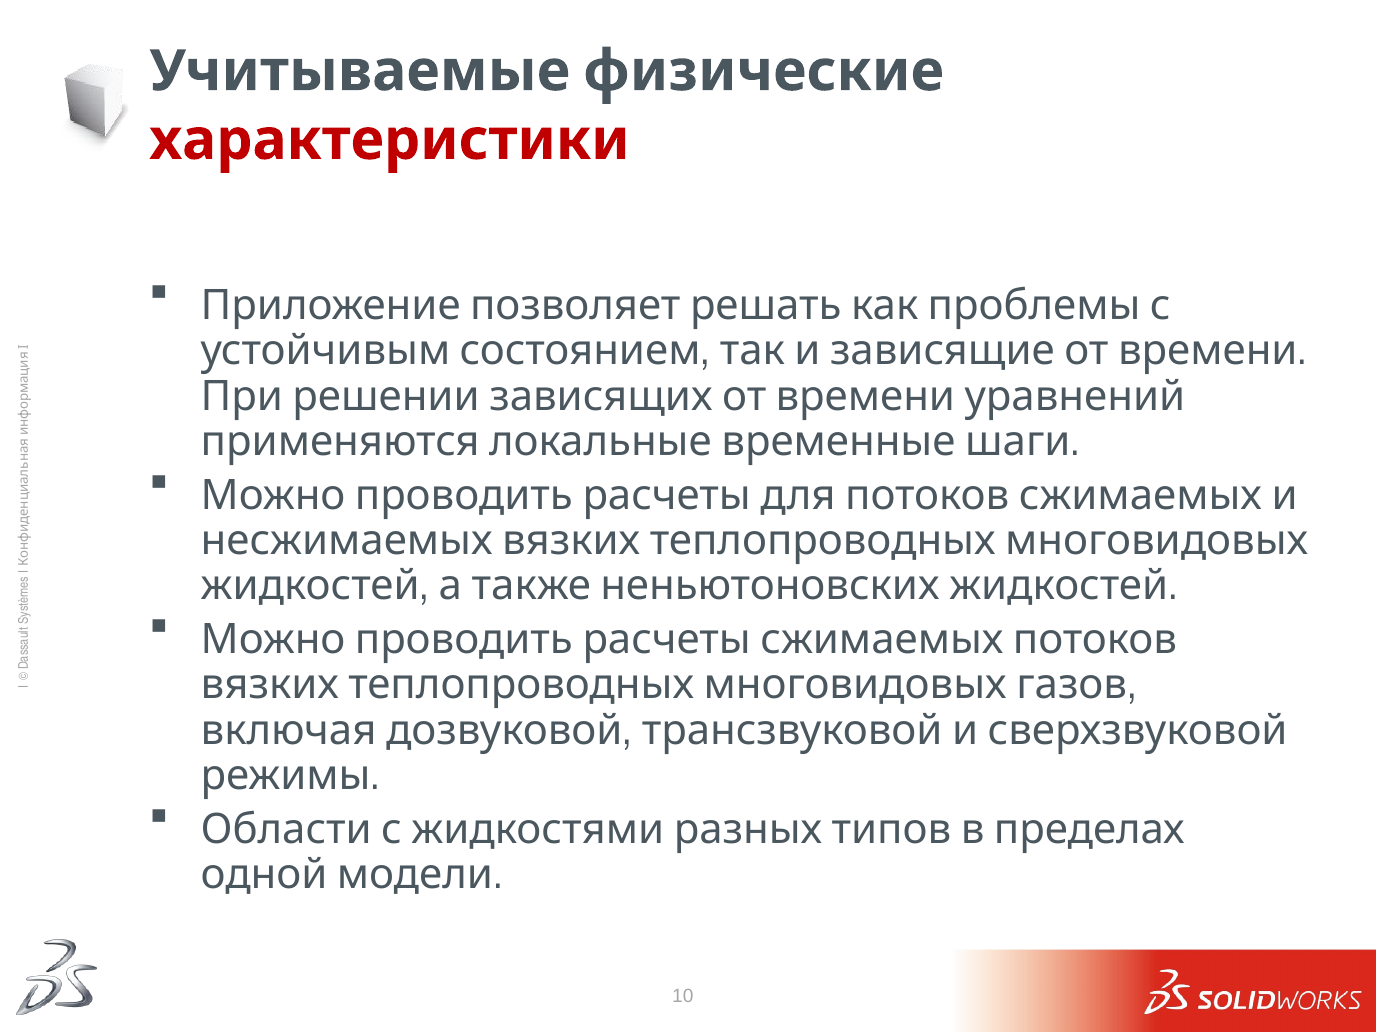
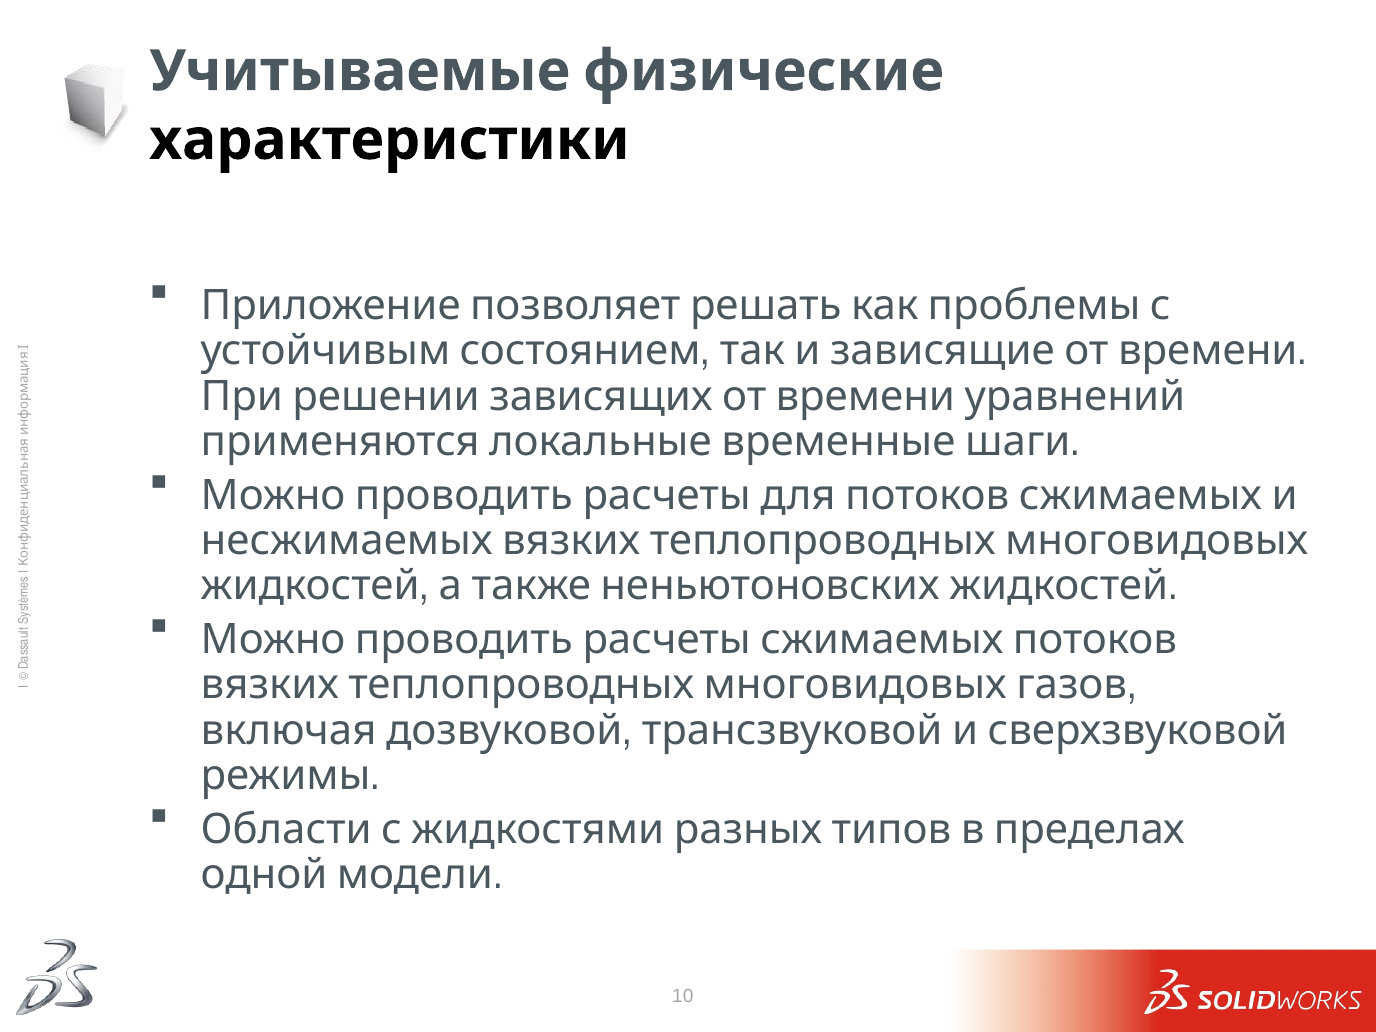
характеристики colour: red -> black
